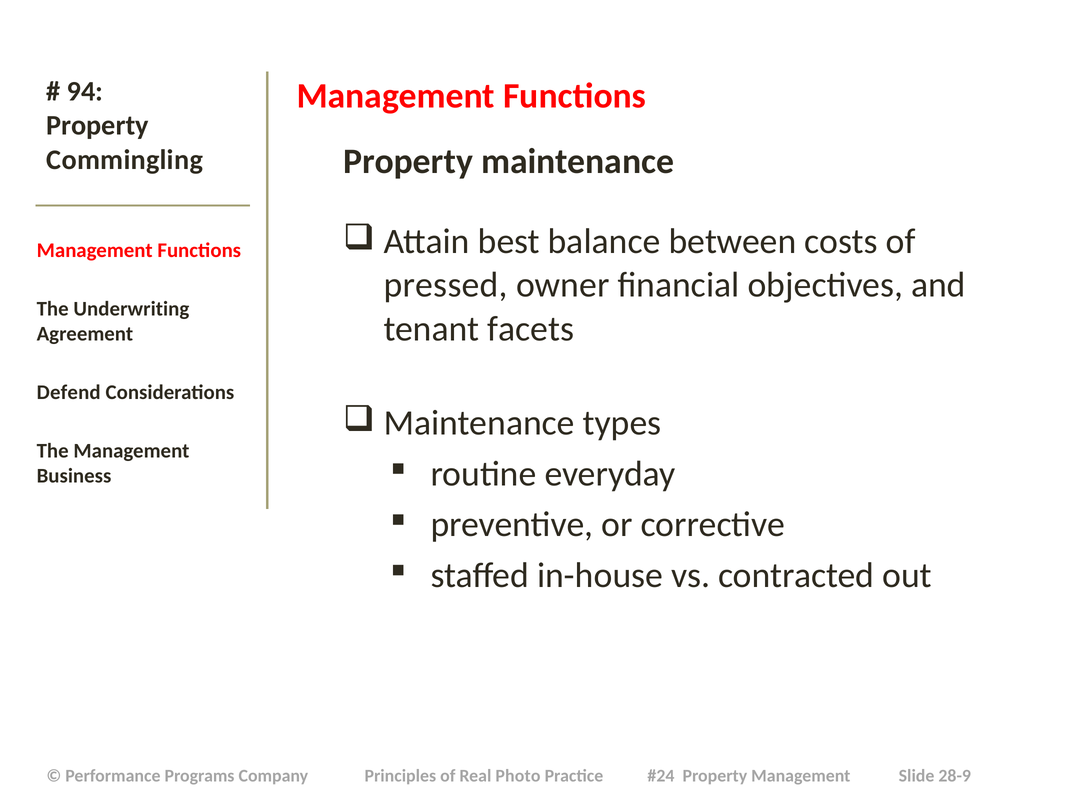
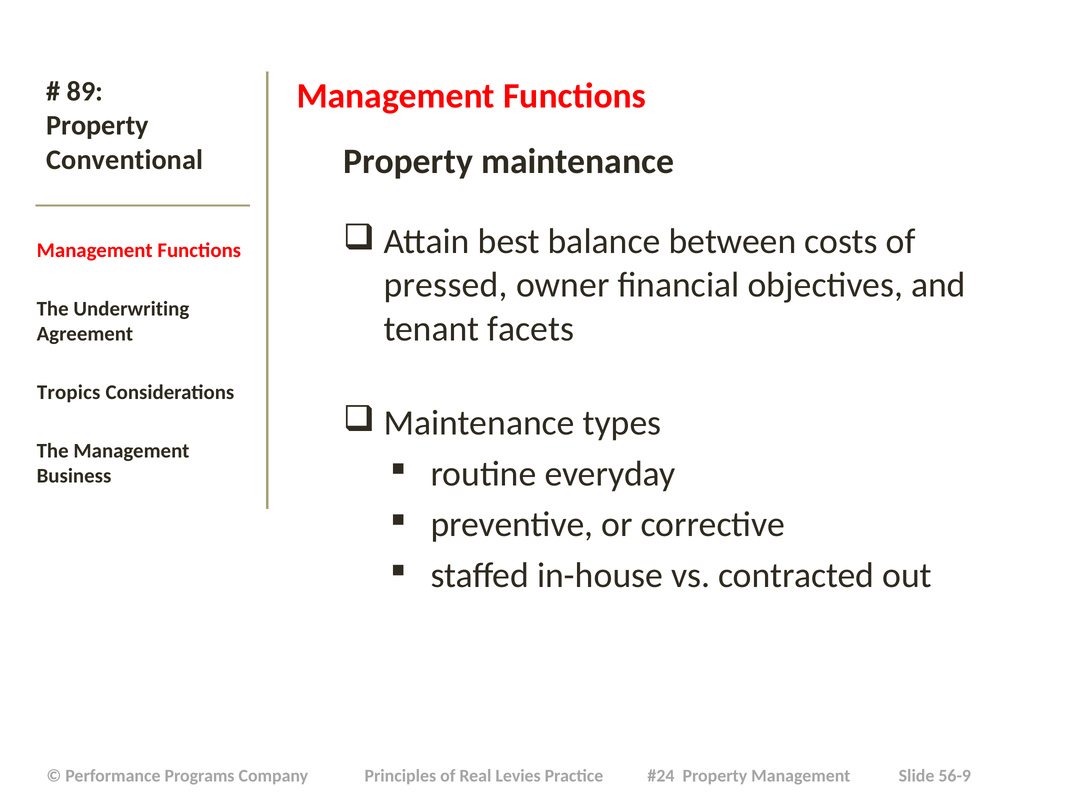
94: 94 -> 89
Commingling: Commingling -> Conventional
Defend: Defend -> Tropics
Photo: Photo -> Levies
28-9: 28-9 -> 56-9
